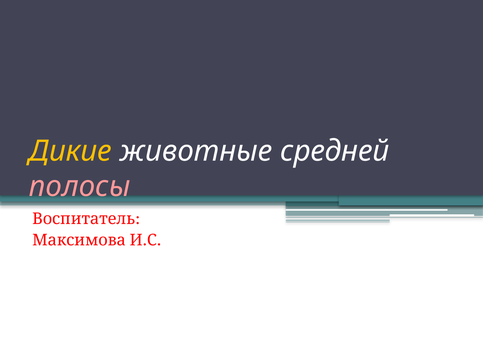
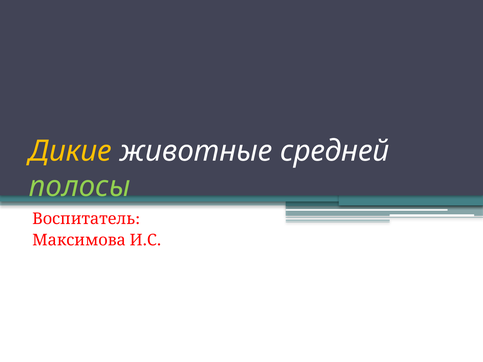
полосы colour: pink -> light green
